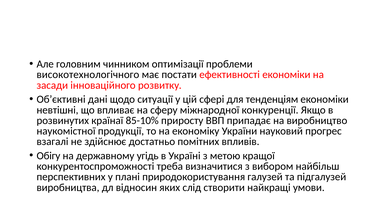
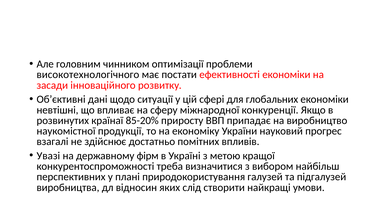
тенденціям: тенденціям -> глобальних
85-10%: 85-10% -> 85-20%
Обігу: Обігу -> Увазі
угідь: угідь -> фірм
